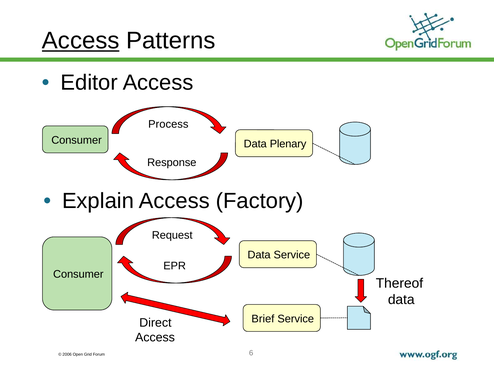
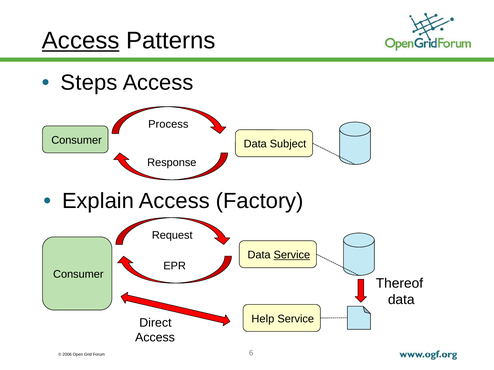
Editor: Editor -> Steps
Plenary: Plenary -> Subject
Service at (292, 255) underline: none -> present
Brief: Brief -> Help
